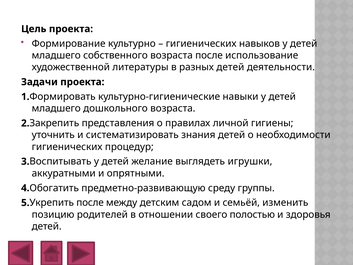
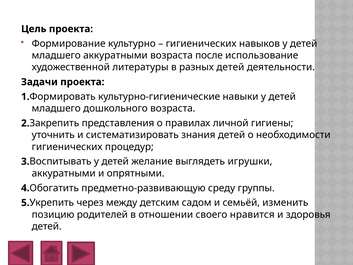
младшего собственного: собственного -> аккуратными
после at (90, 203): после -> через
полостью: полостью -> нравится
